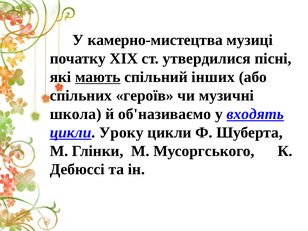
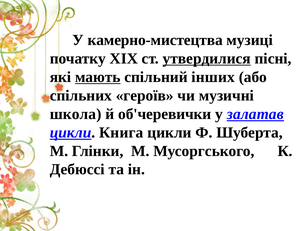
утвердилися underline: none -> present
об'називаємо: об'називаємо -> об'черевички
входять: входять -> залатав
Уроку: Уроку -> Книга
